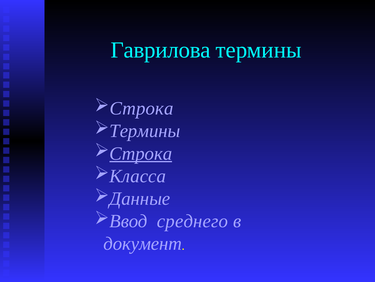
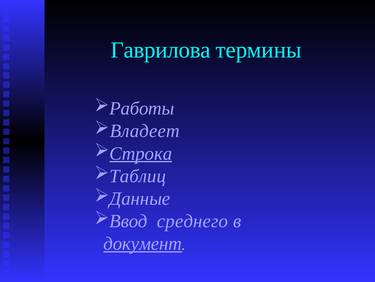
Строка at (142, 108): Строка -> Работы
Термины at (145, 131): Термины -> Владеет
Класса: Класса -> Таблиц
документ underline: none -> present
